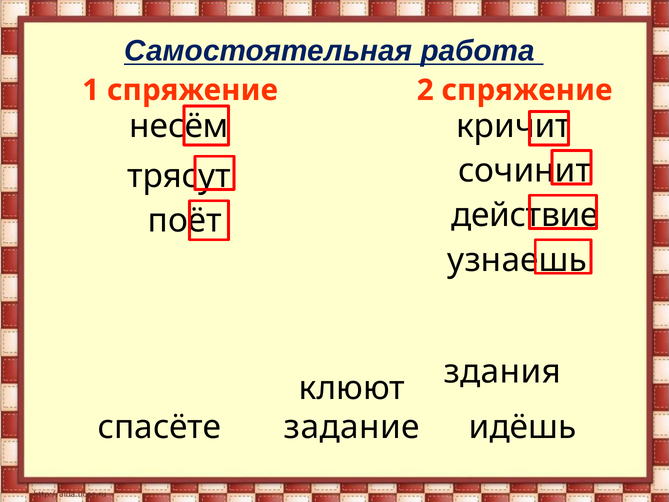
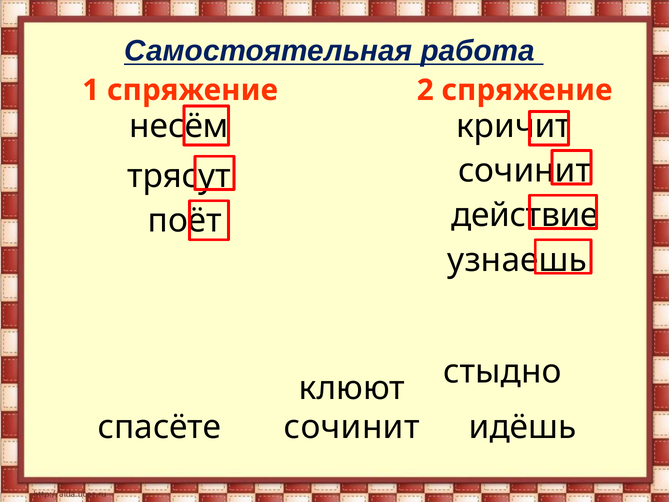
здания: здания -> стыдно
задание at (352, 427): задание -> сочинит
